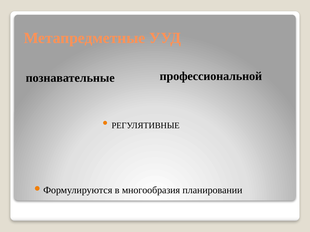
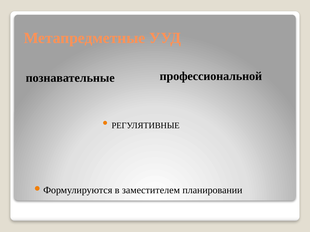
многообразия: многообразия -> заместителем
